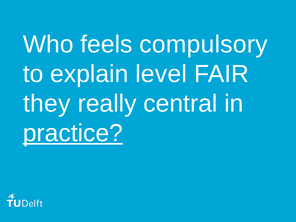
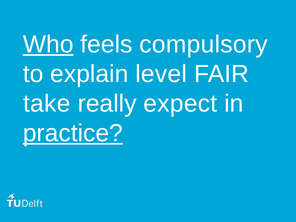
Who underline: none -> present
they: they -> take
central: central -> expect
